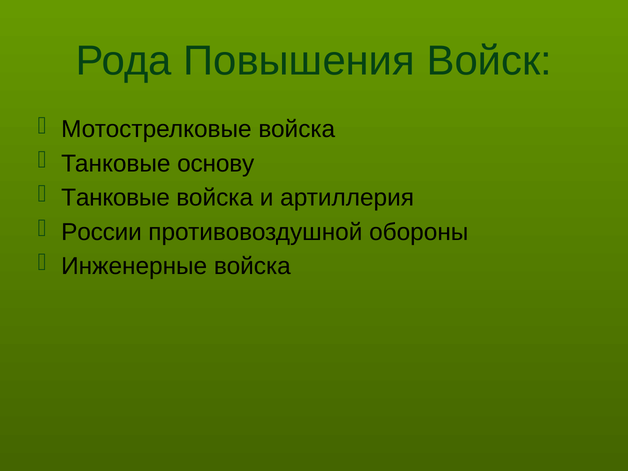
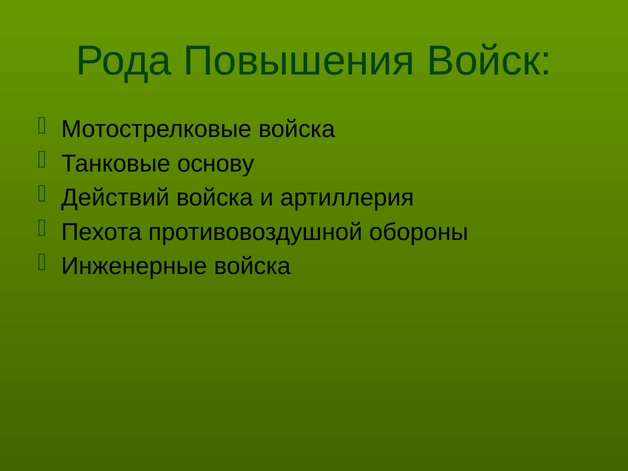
Танковые at (116, 198): Танковые -> Действий
России: России -> Пехота
